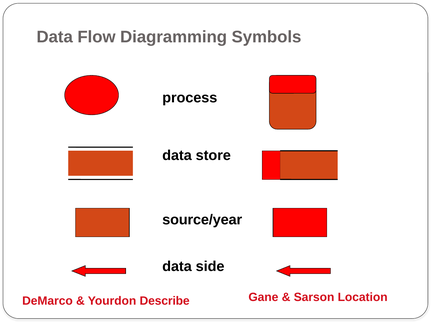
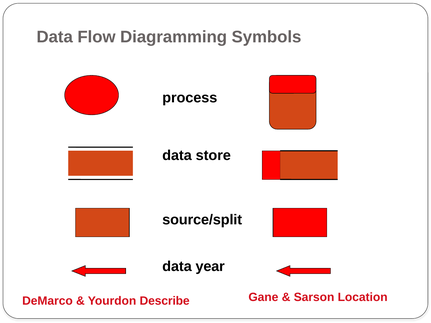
source/year: source/year -> source/split
side: side -> year
